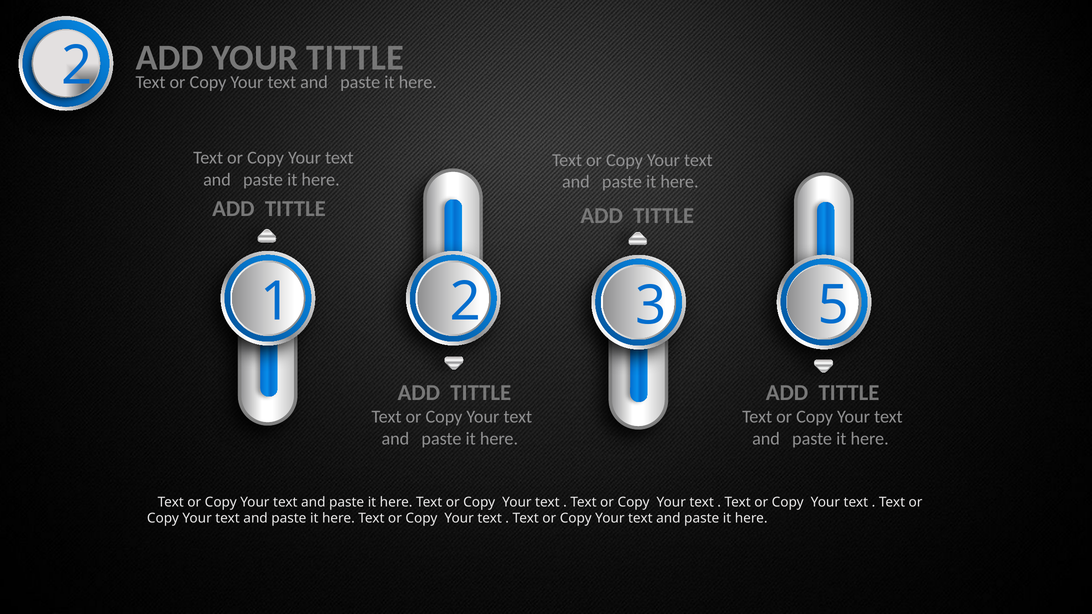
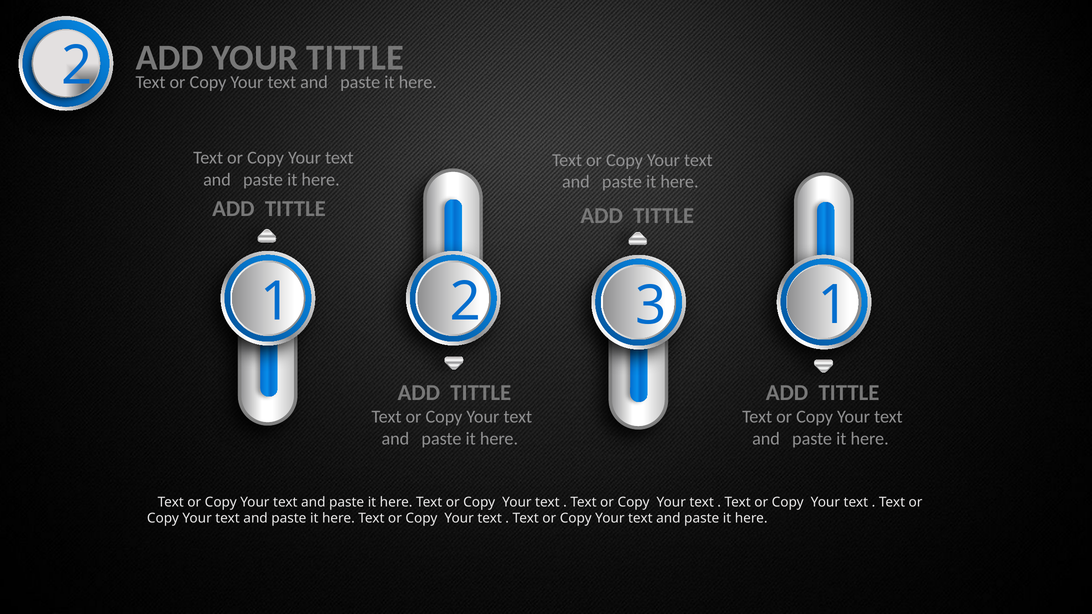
3 5: 5 -> 1
